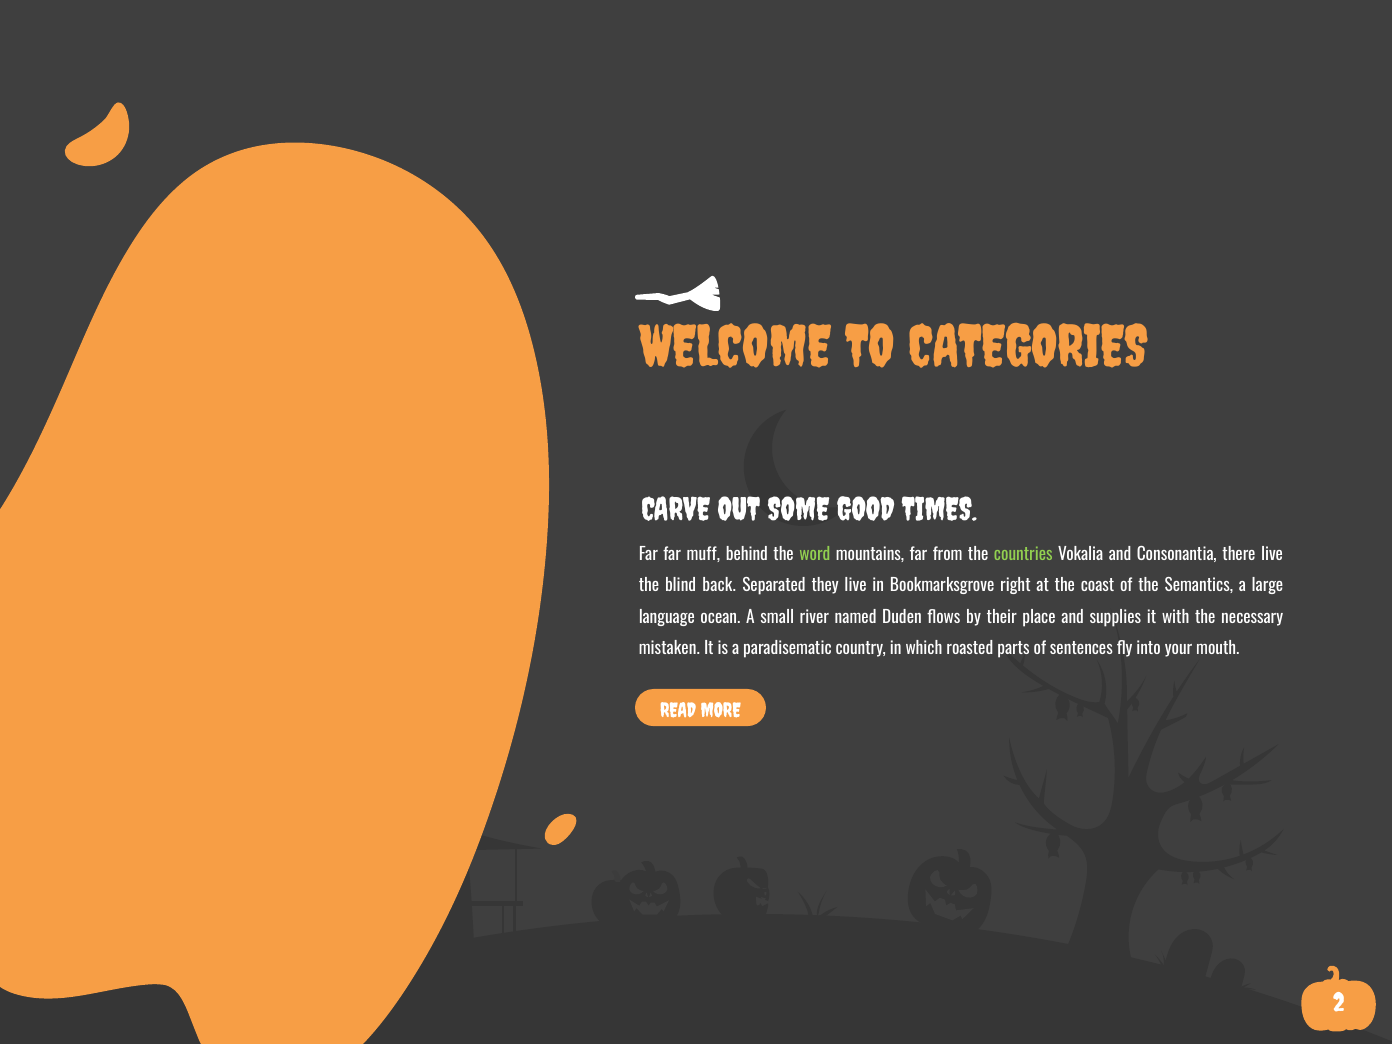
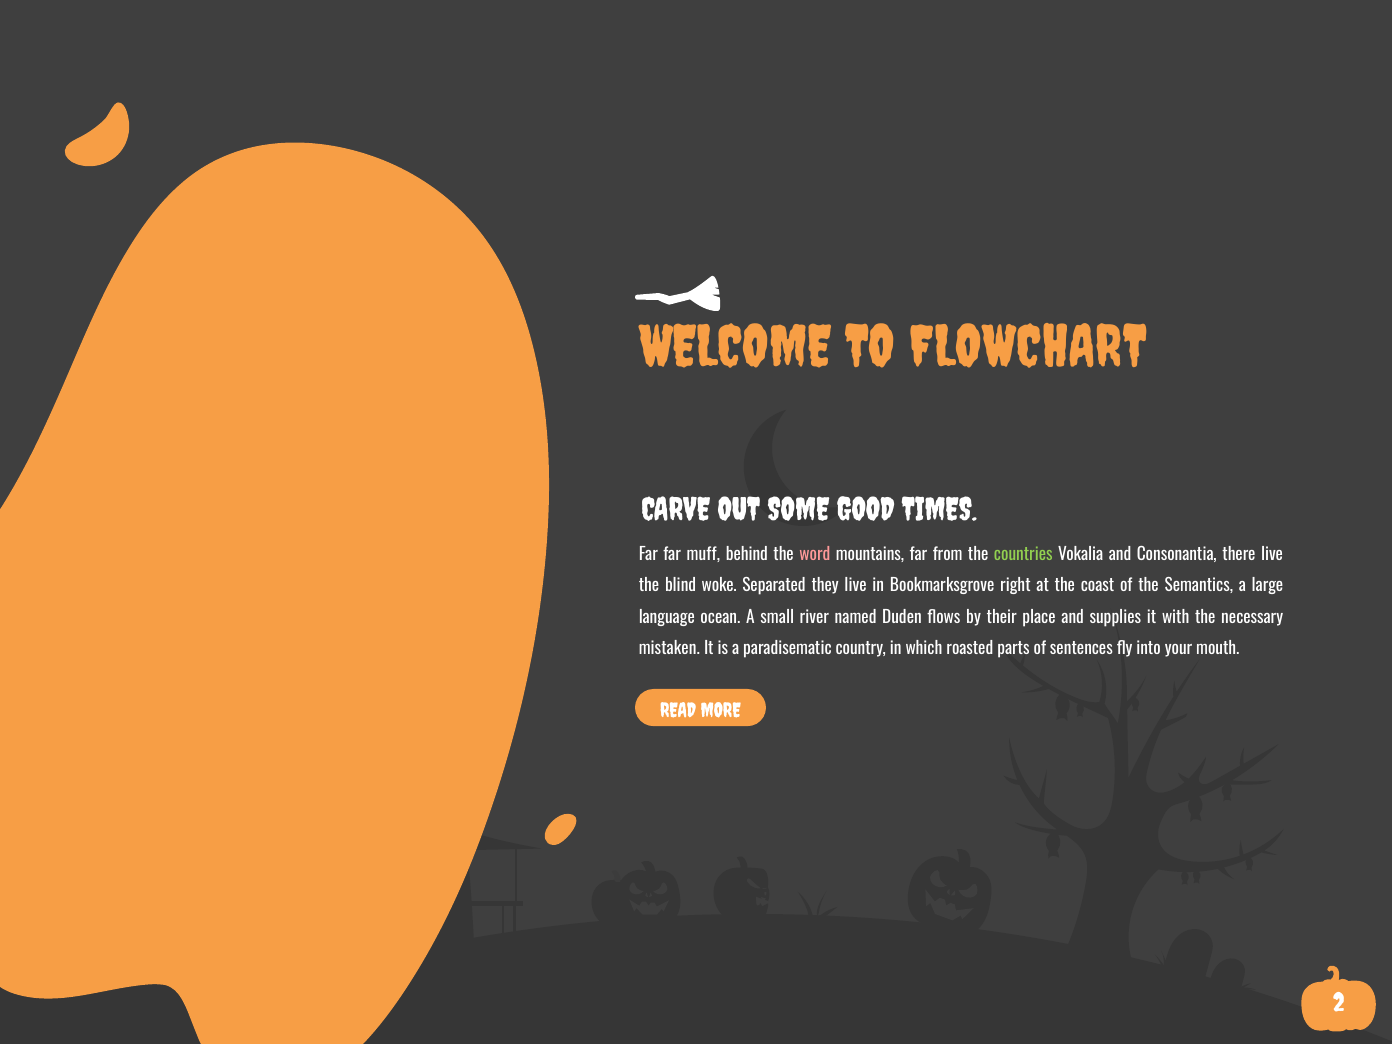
CATEGORIES: CATEGORIES -> FLOWCHART
word colour: light green -> pink
back: back -> woke
